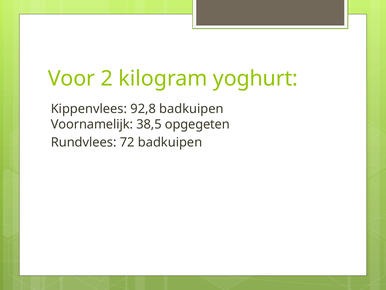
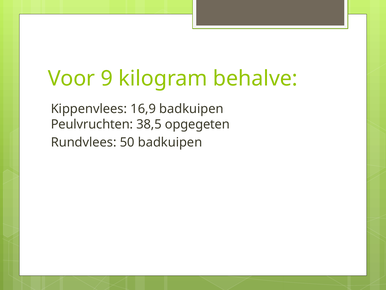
2: 2 -> 9
yoghurt: yoghurt -> behalve
92,8: 92,8 -> 16,9
Voornamelijk: Voornamelijk -> Peulvruchten
72: 72 -> 50
